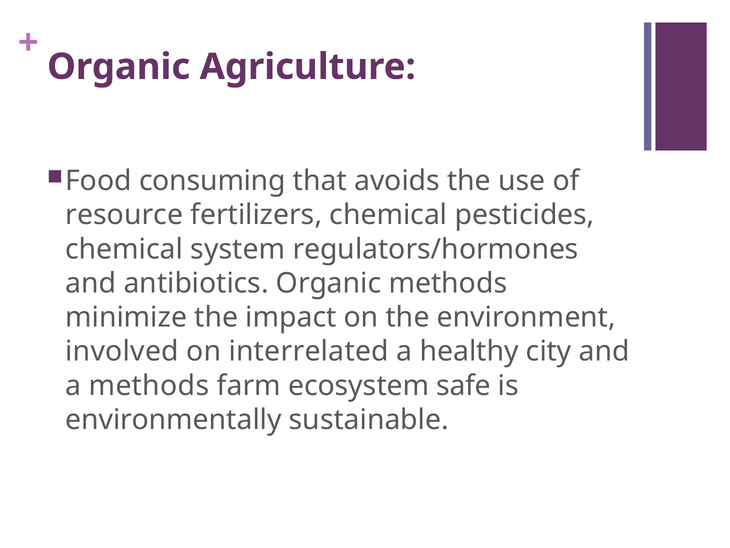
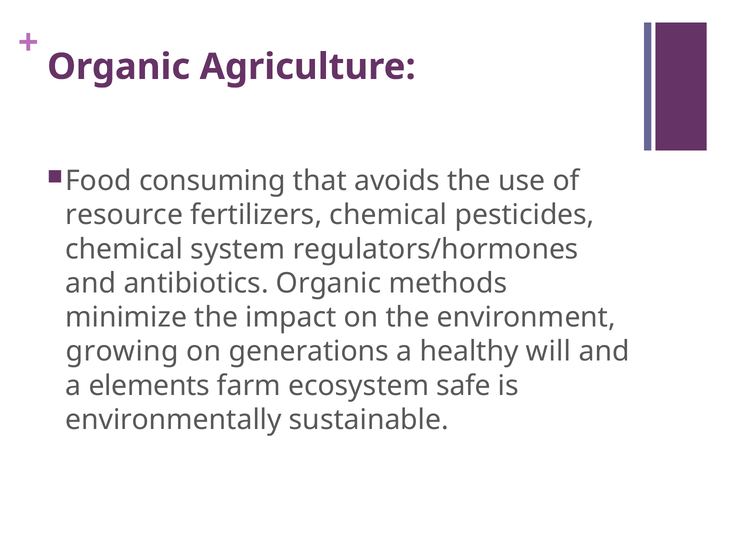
involved: involved -> growing
interrelated: interrelated -> generations
city: city -> will
a methods: methods -> elements
